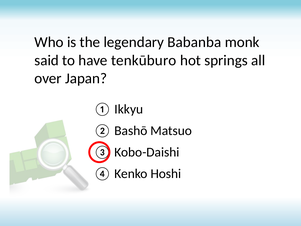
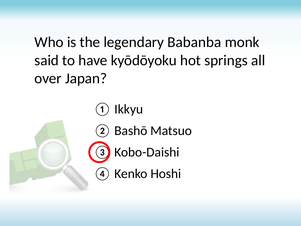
tenkūburo: tenkūburo -> kyōdōyoku
